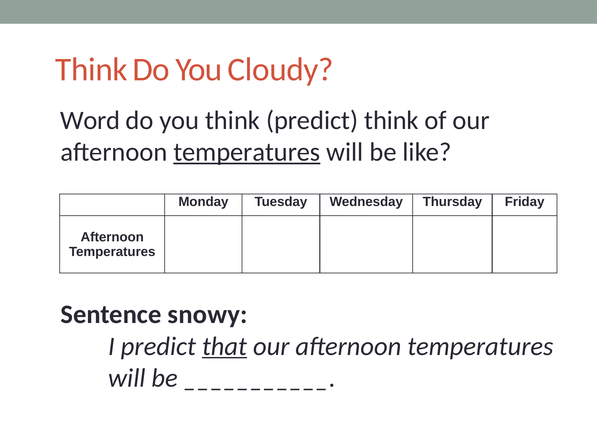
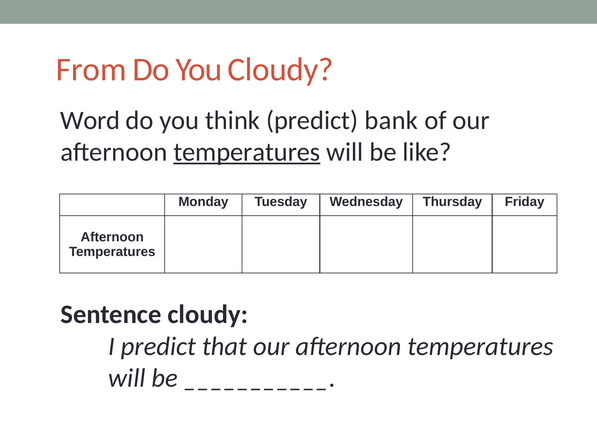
Think at (91, 69): Think -> From
predict think: think -> bank
Sentence snowy: snowy -> cloudy
that underline: present -> none
